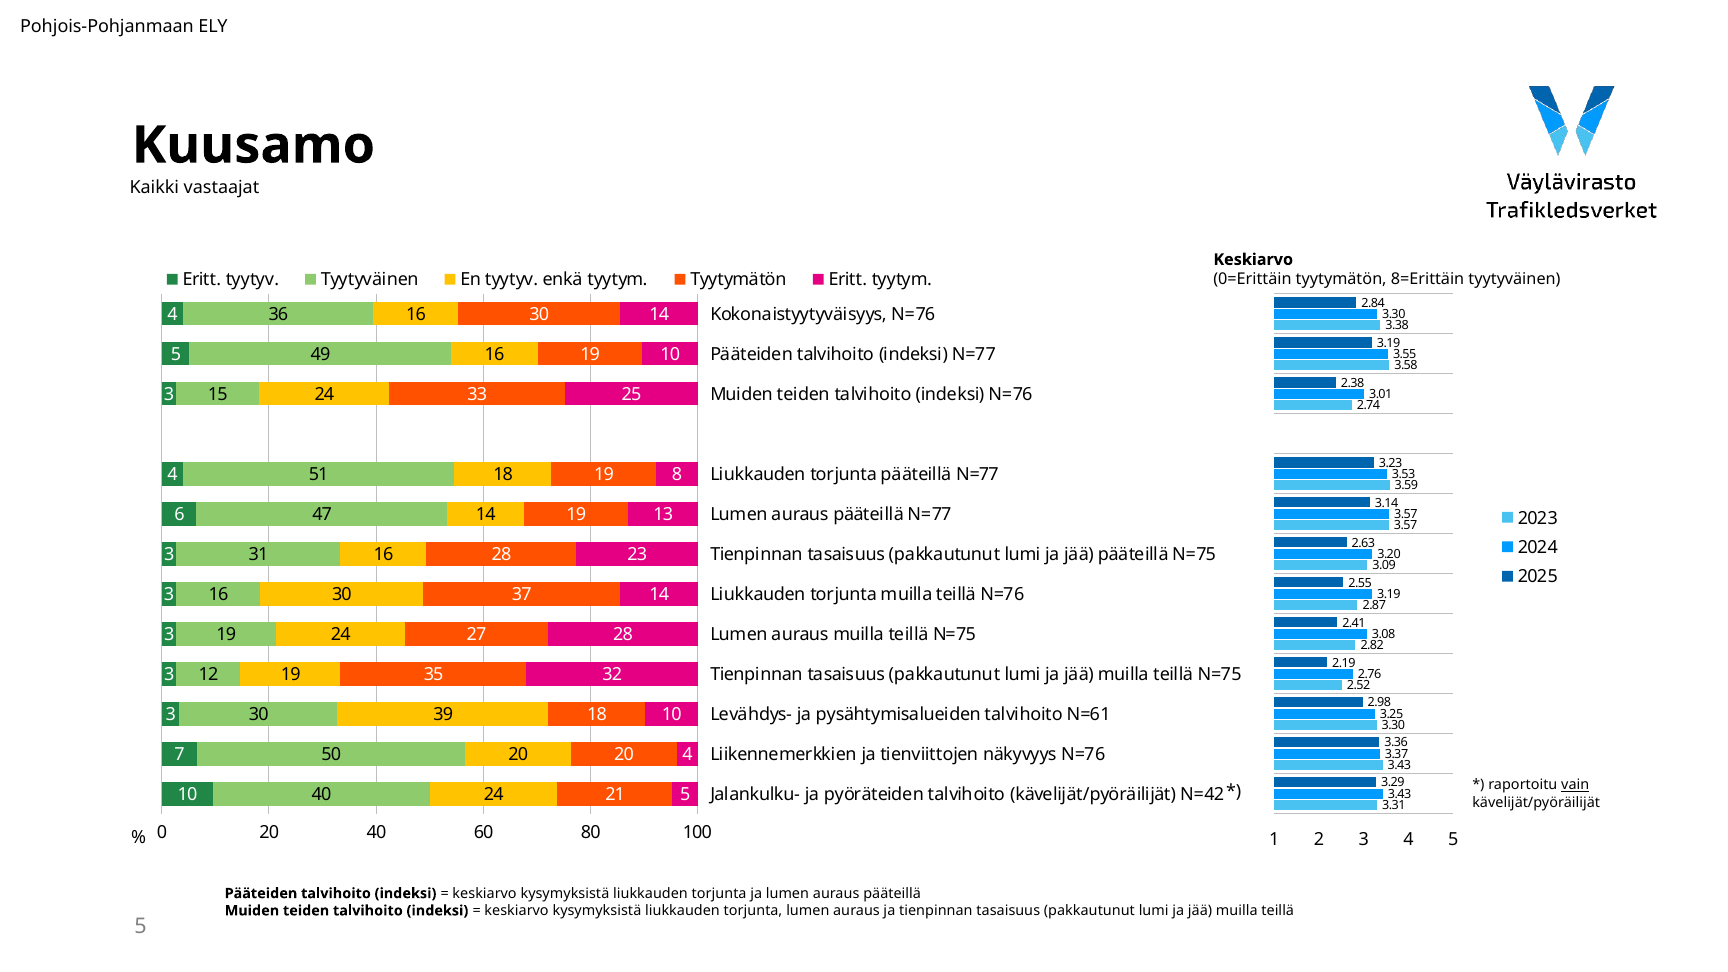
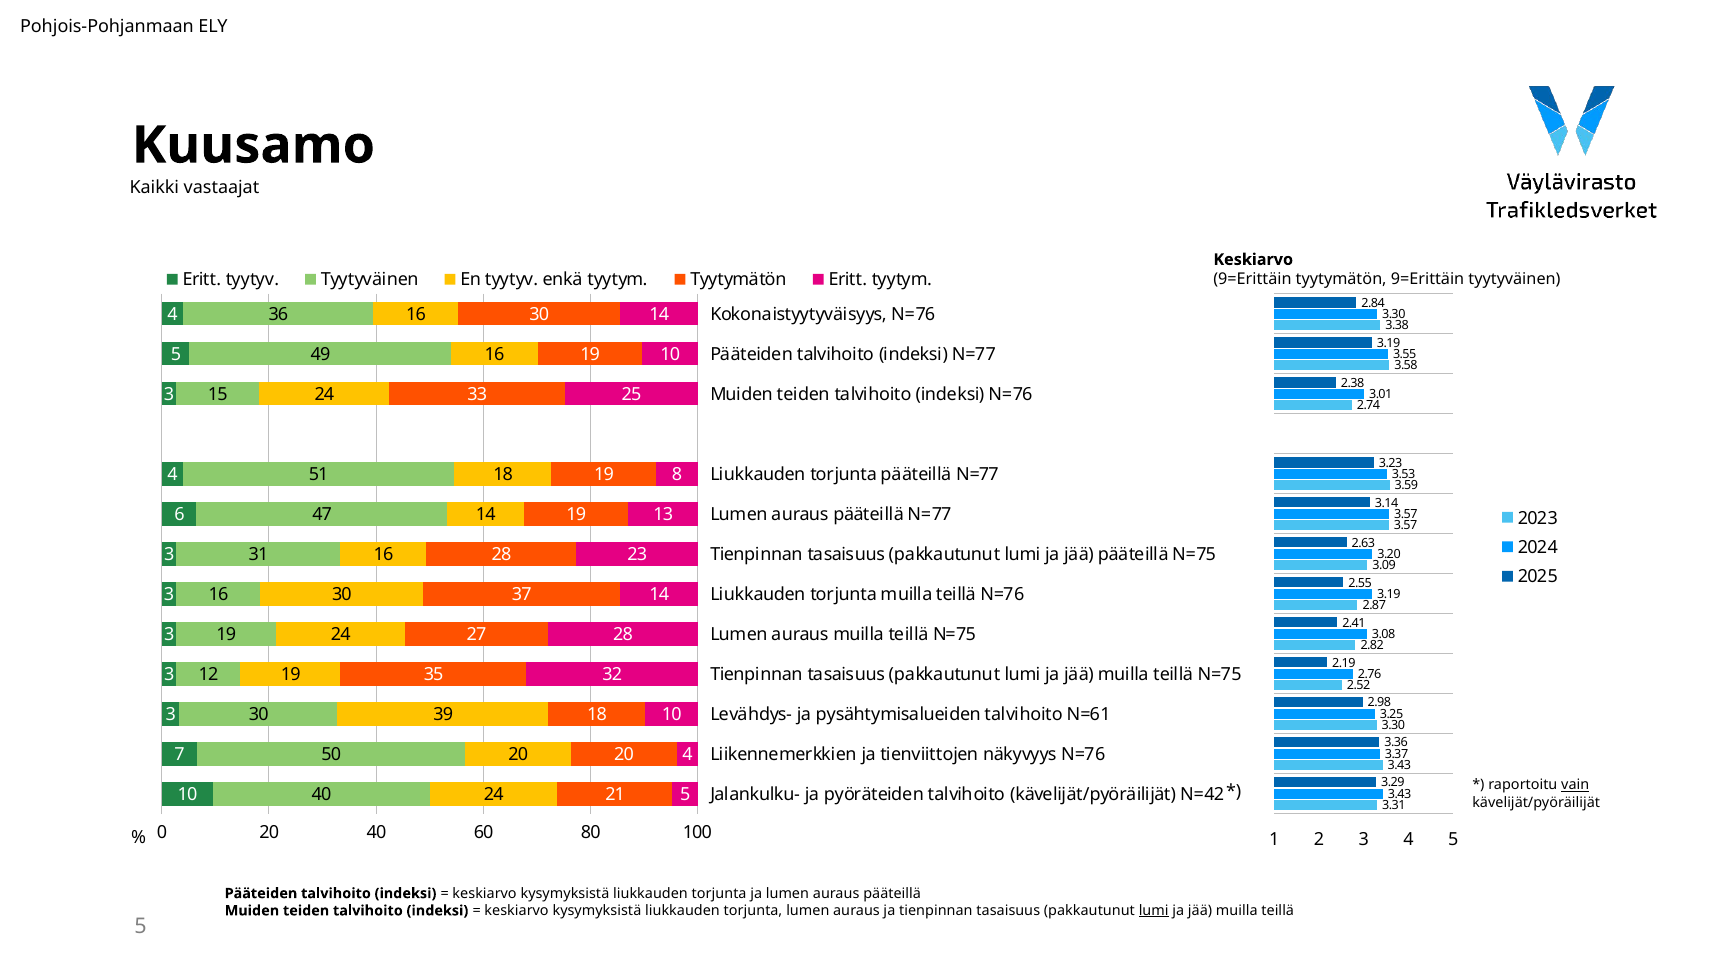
0=Erittäin at (1252, 279): 0=Erittäin -> 9=Erittäin
tyytymätön 8=Erittäin: 8=Erittäin -> 9=Erittäin
lumi at (1154, 911) underline: none -> present
